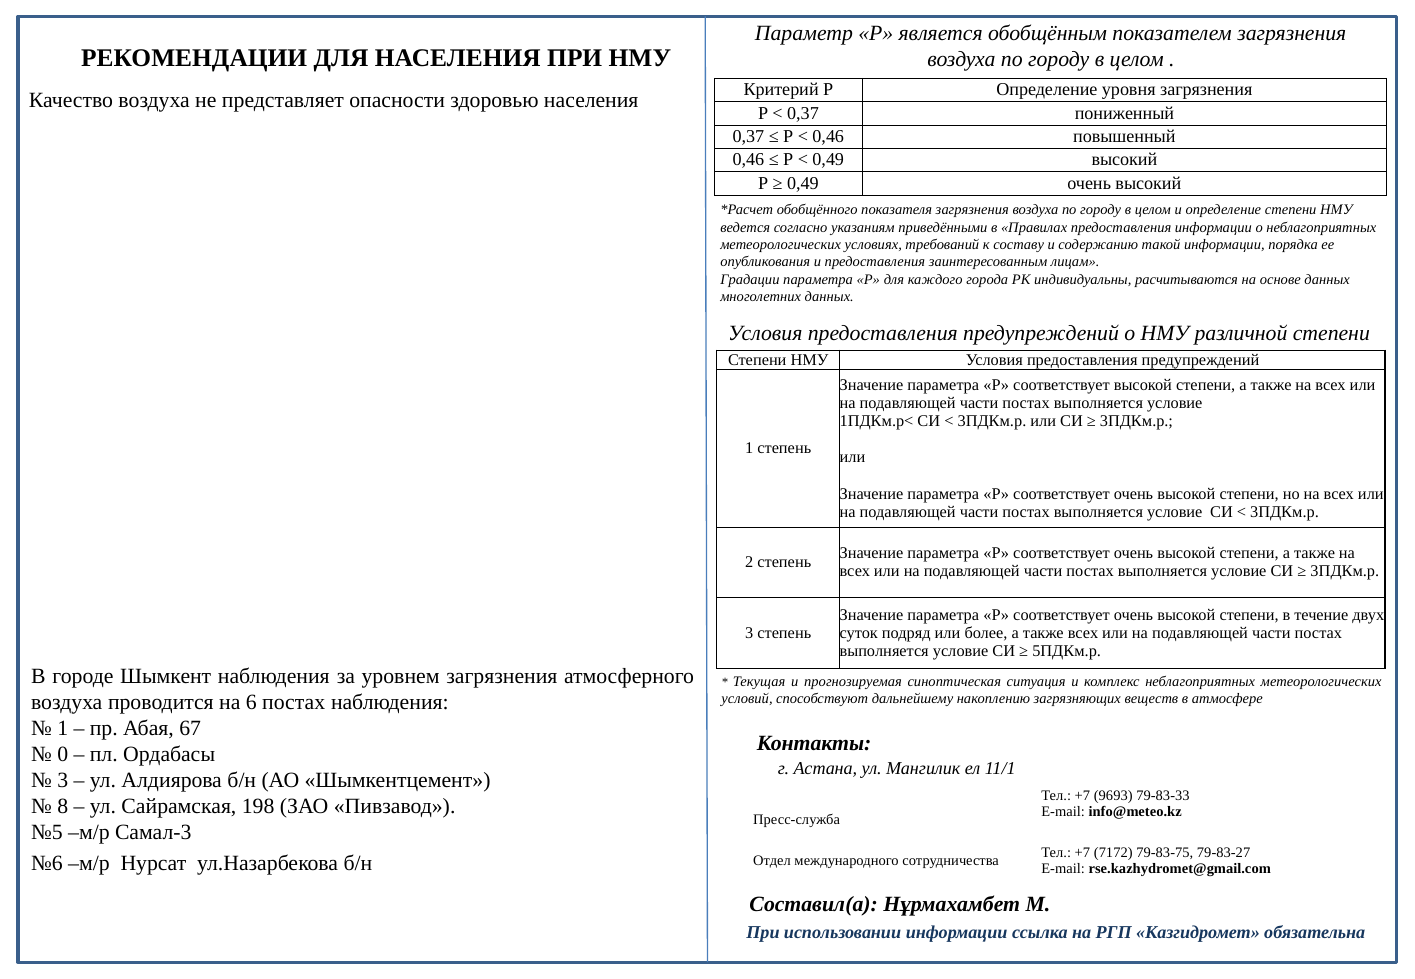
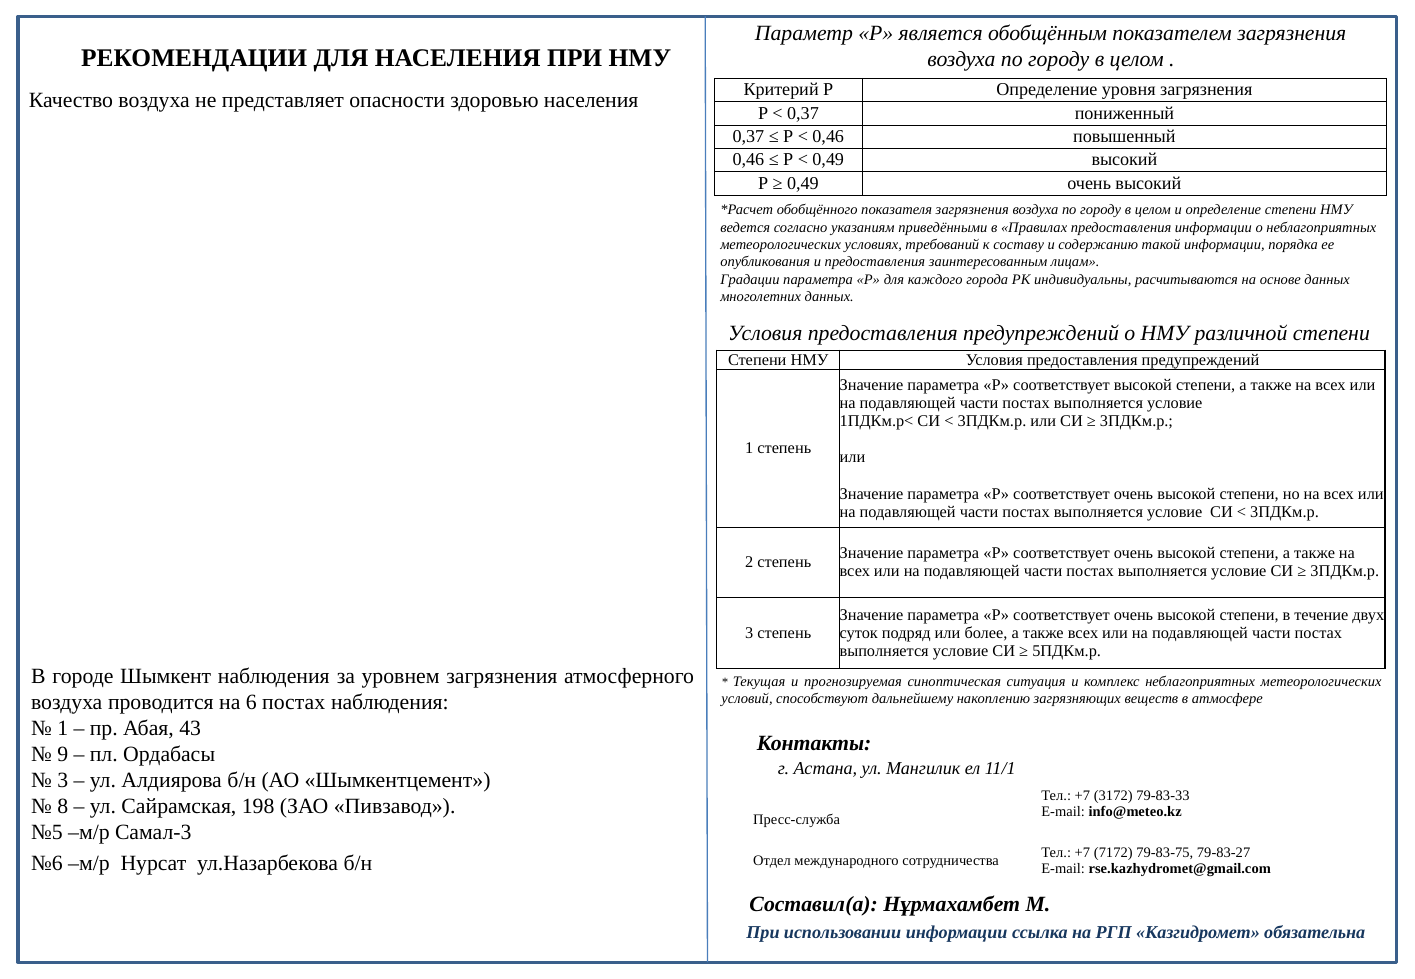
67: 67 -> 43
0: 0 -> 9
9693: 9693 -> 3172
